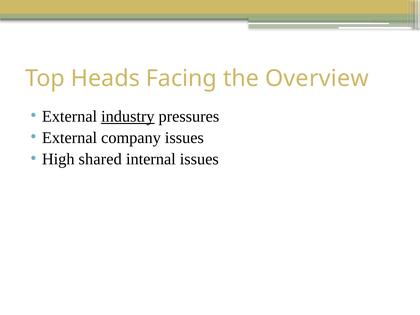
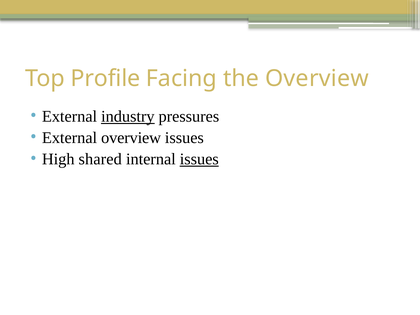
Heads: Heads -> Profile
External company: company -> overview
issues at (199, 159) underline: none -> present
